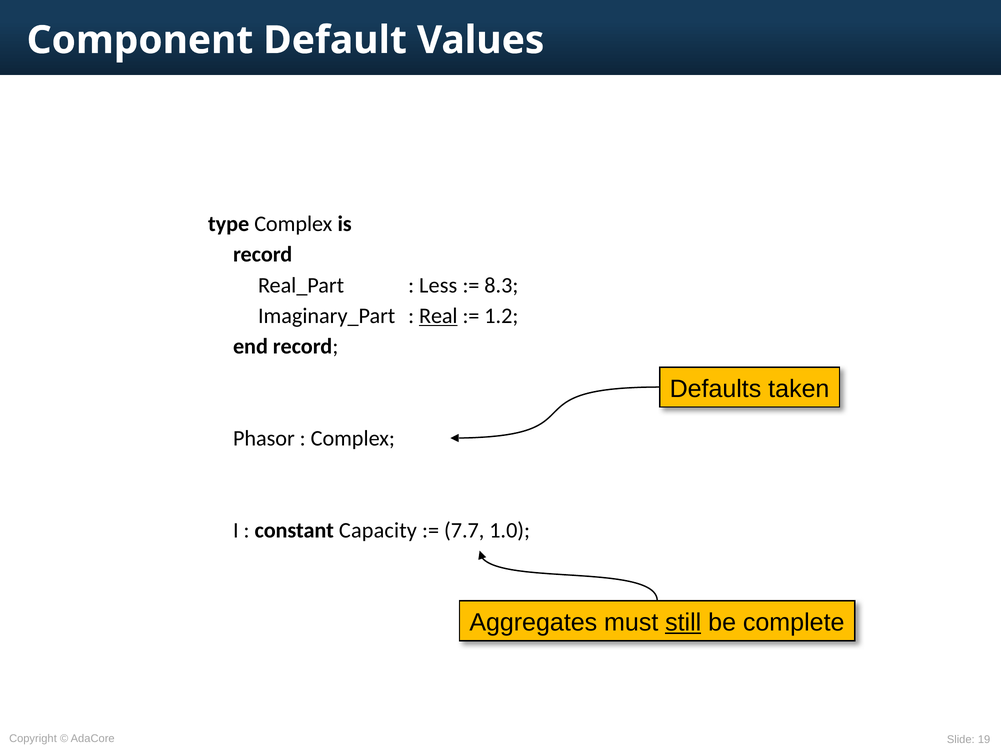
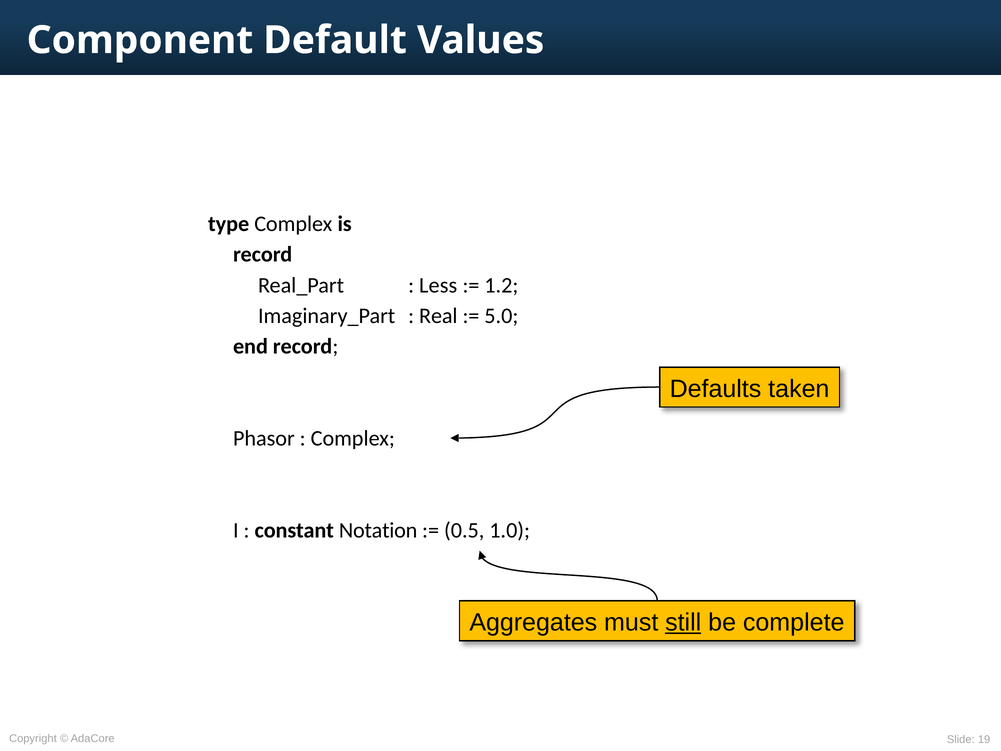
8.3: 8.3 -> 1.2
Real underline: present -> none
1.2: 1.2 -> 5.0
Capacity: Capacity -> Notation
7.7: 7.7 -> 0.5
